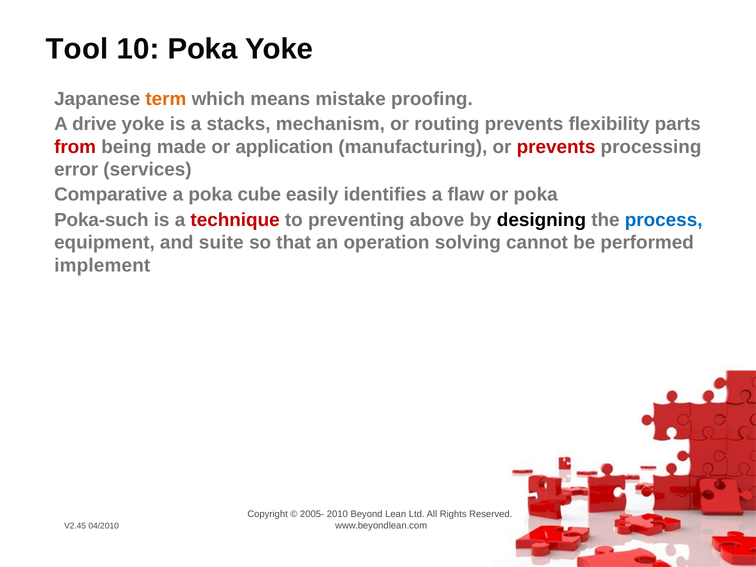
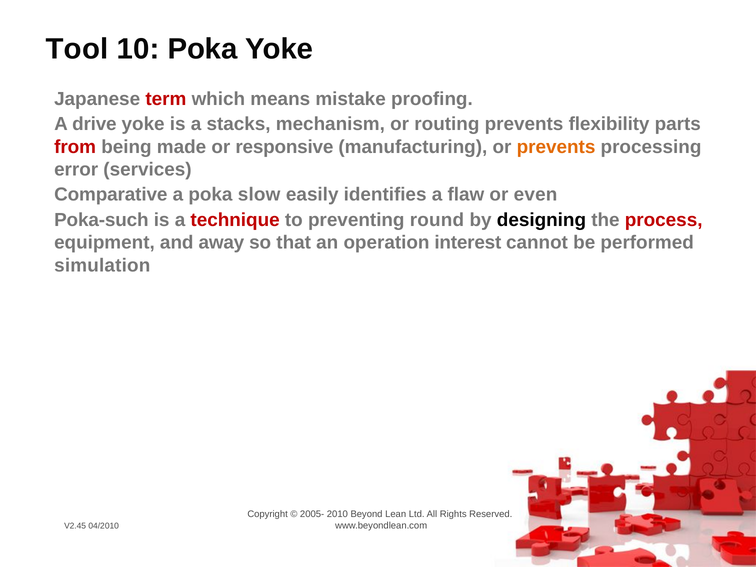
term colour: orange -> red
application: application -> responsive
prevents at (556, 147) colour: red -> orange
cube: cube -> slow
or poka: poka -> even
above: above -> round
process colour: blue -> red
suite: suite -> away
solving: solving -> interest
implement: implement -> simulation
